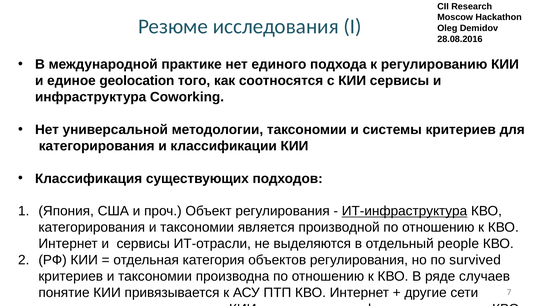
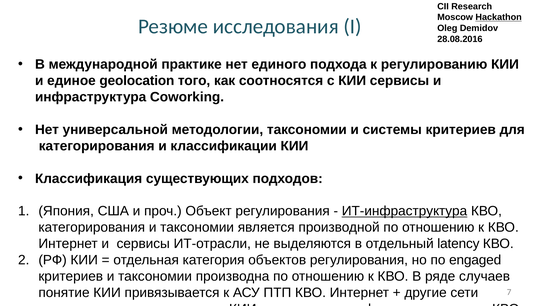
Hackathon underline: none -> present
people: people -> latency
survived: survived -> engaged
